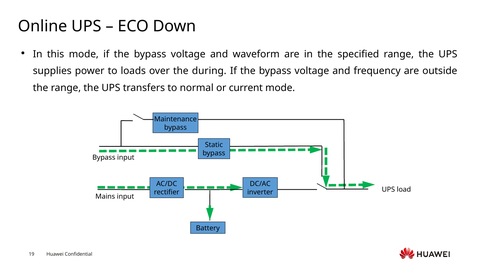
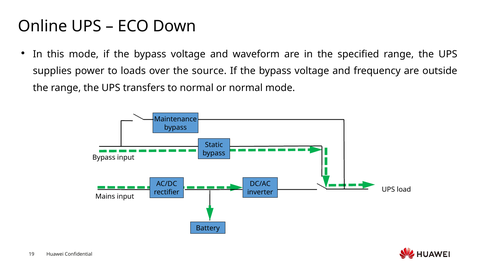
during: during -> source
or current: current -> normal
